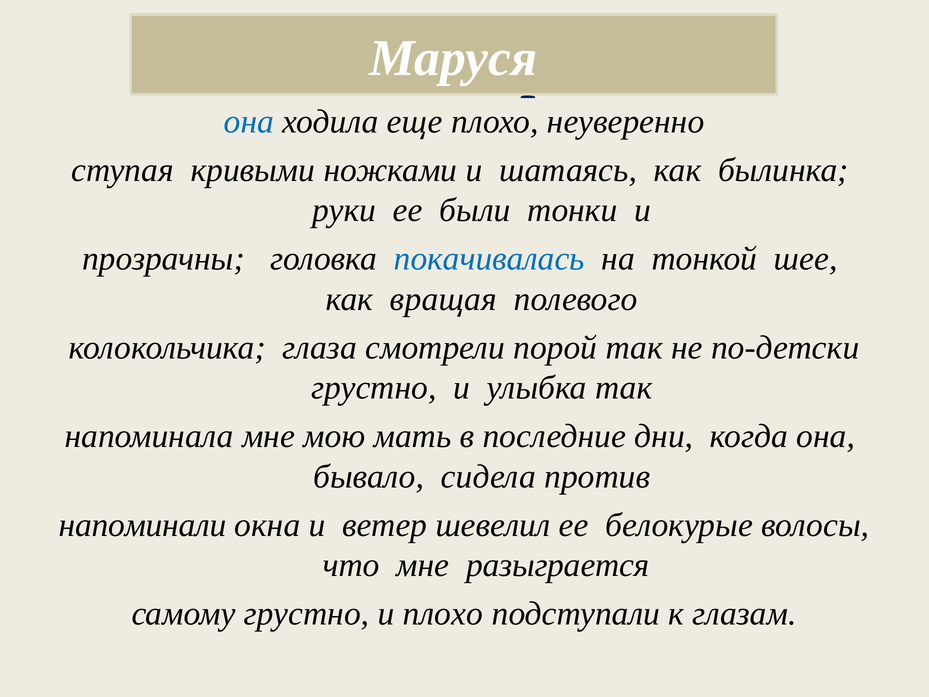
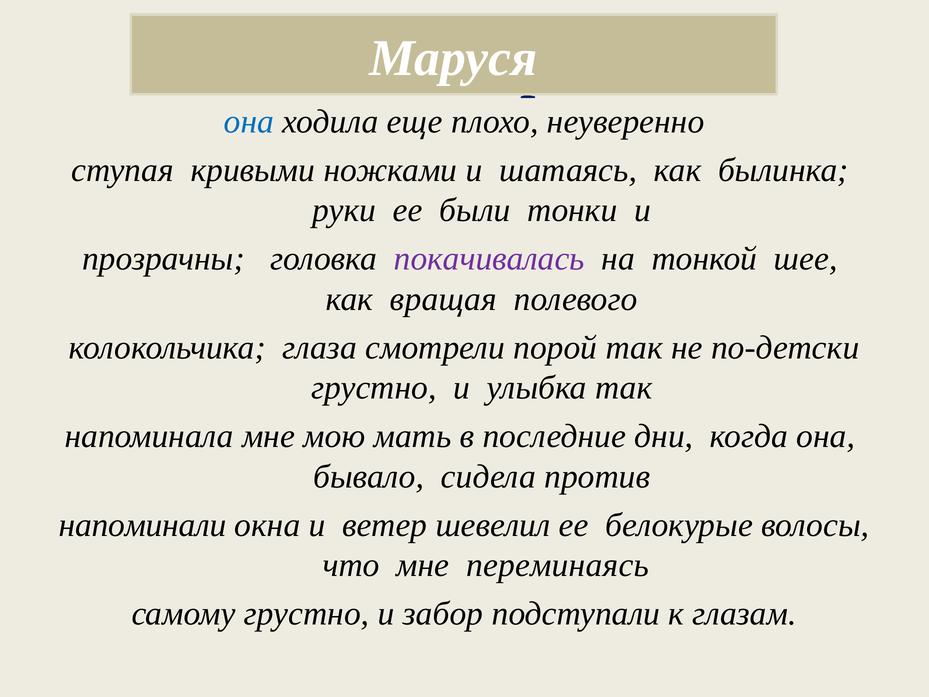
покачивалась colour: blue -> purple
разыграется: разыграется -> переминаясь
и плохо: плохо -> забор
